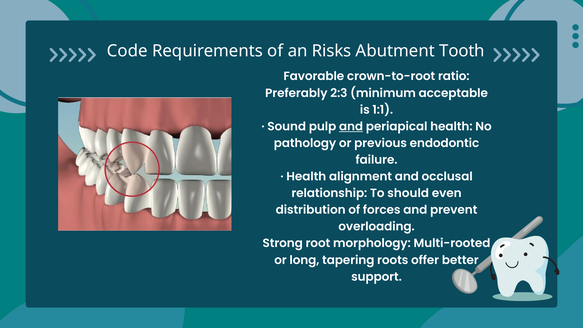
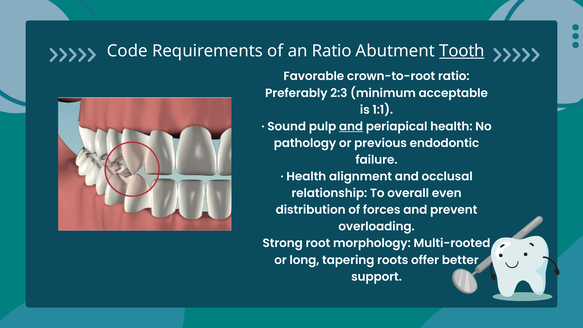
an Risks: Risks -> Ratio
Tooth underline: none -> present
should: should -> overall
